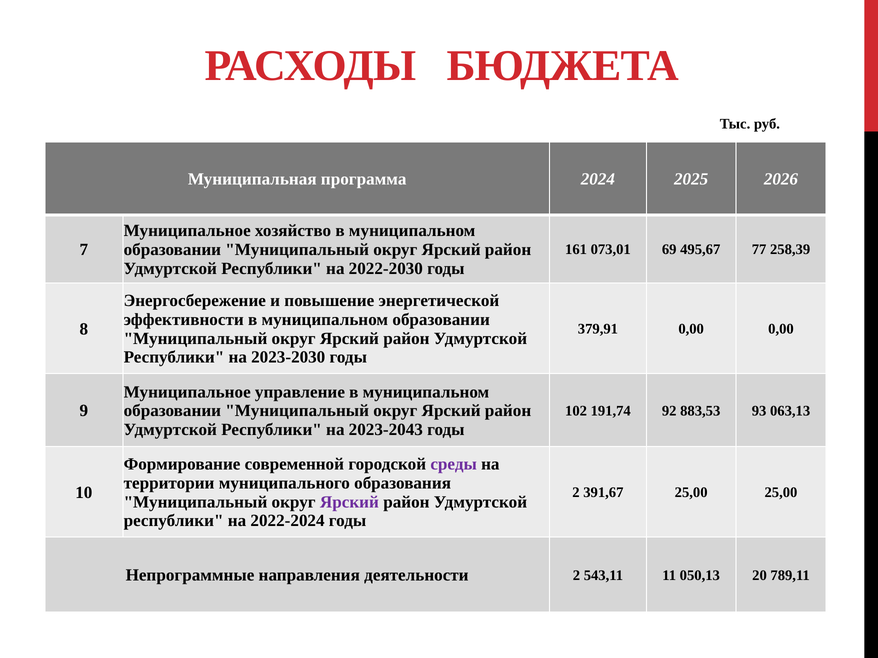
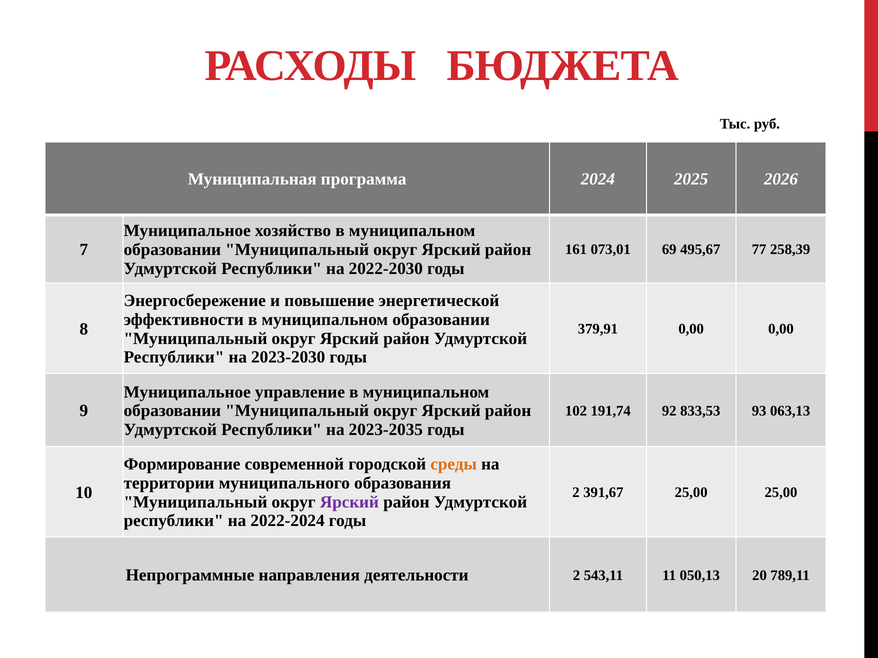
883,53: 883,53 -> 833,53
2023-2043: 2023-2043 -> 2023-2035
среды colour: purple -> orange
